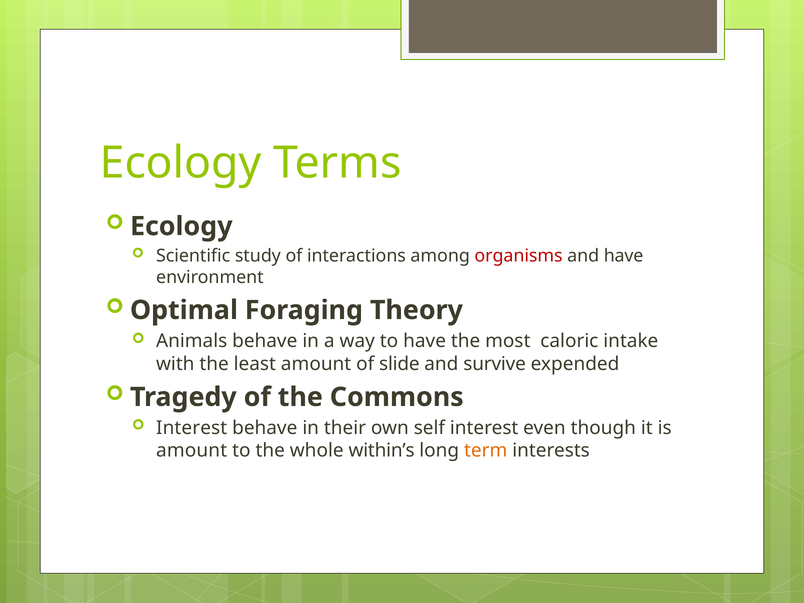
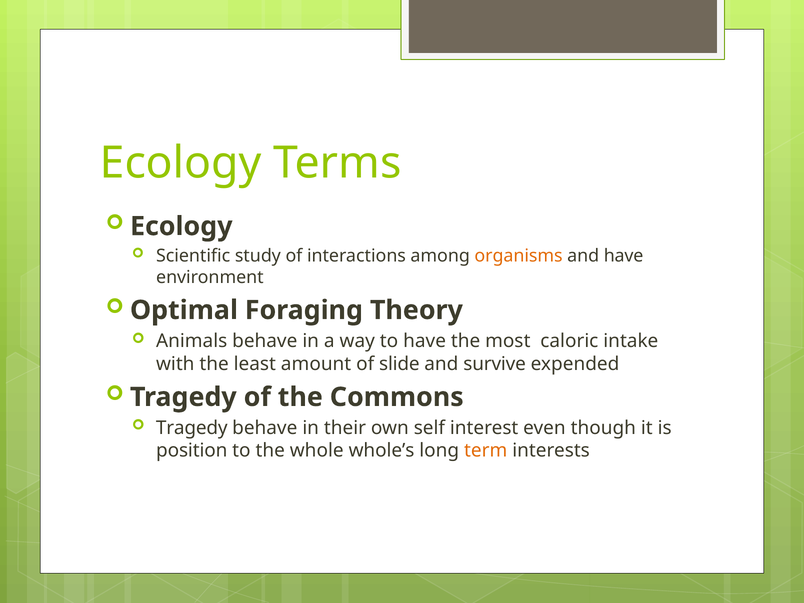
organisms colour: red -> orange
Interest at (192, 428): Interest -> Tragedy
amount at (192, 451): amount -> position
within’s: within’s -> whole’s
